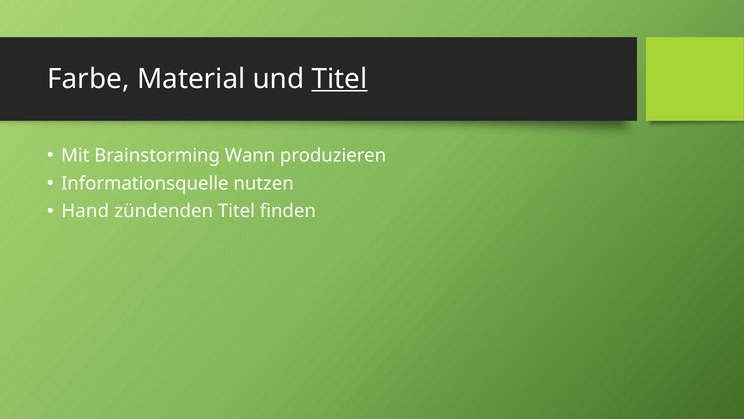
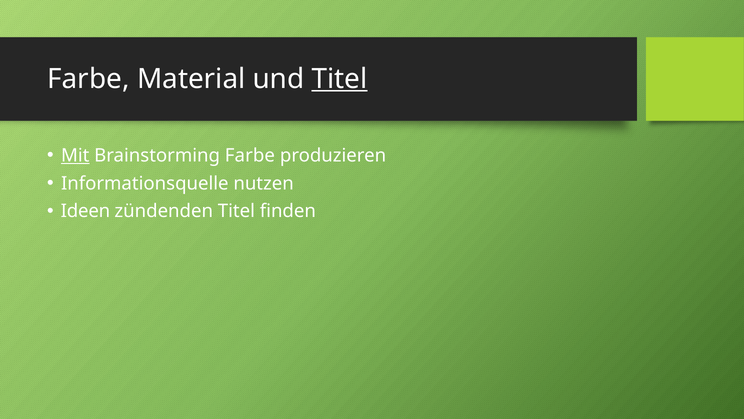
Mit underline: none -> present
Brainstorming Wann: Wann -> Farbe
Hand: Hand -> Ideen
